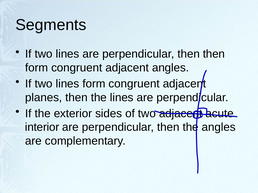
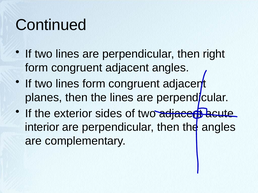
Segments: Segments -> Continued
then then: then -> right
